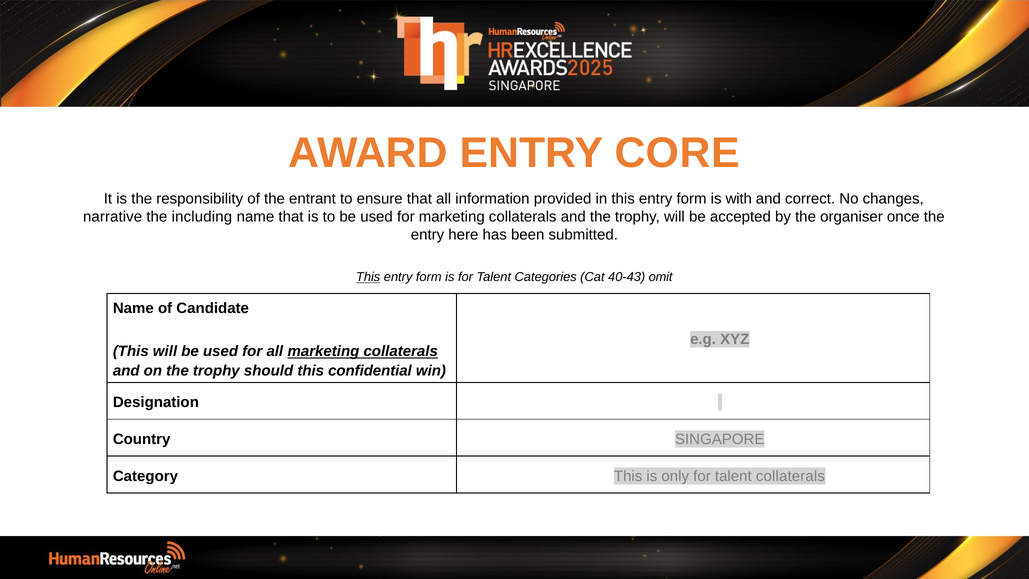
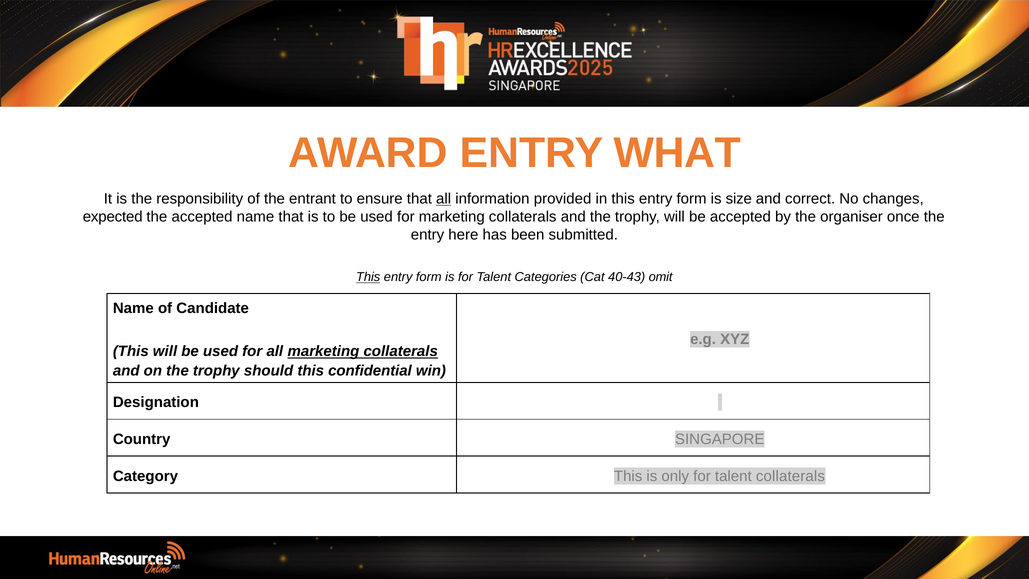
CORE: CORE -> WHAT
all at (444, 199) underline: none -> present
with: with -> size
narrative: narrative -> expected
the including: including -> accepted
